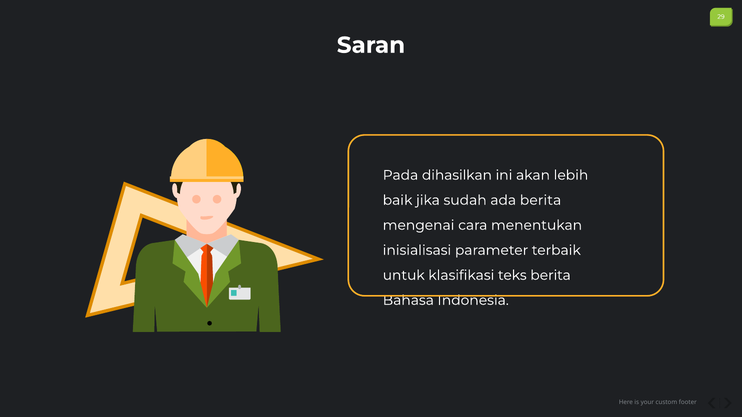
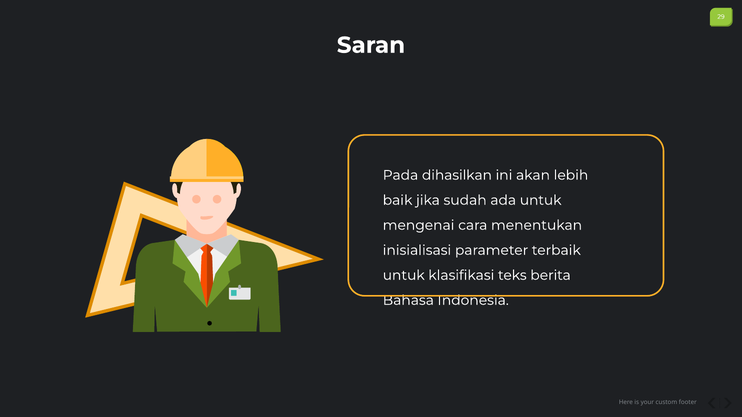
ada berita: berita -> untuk
